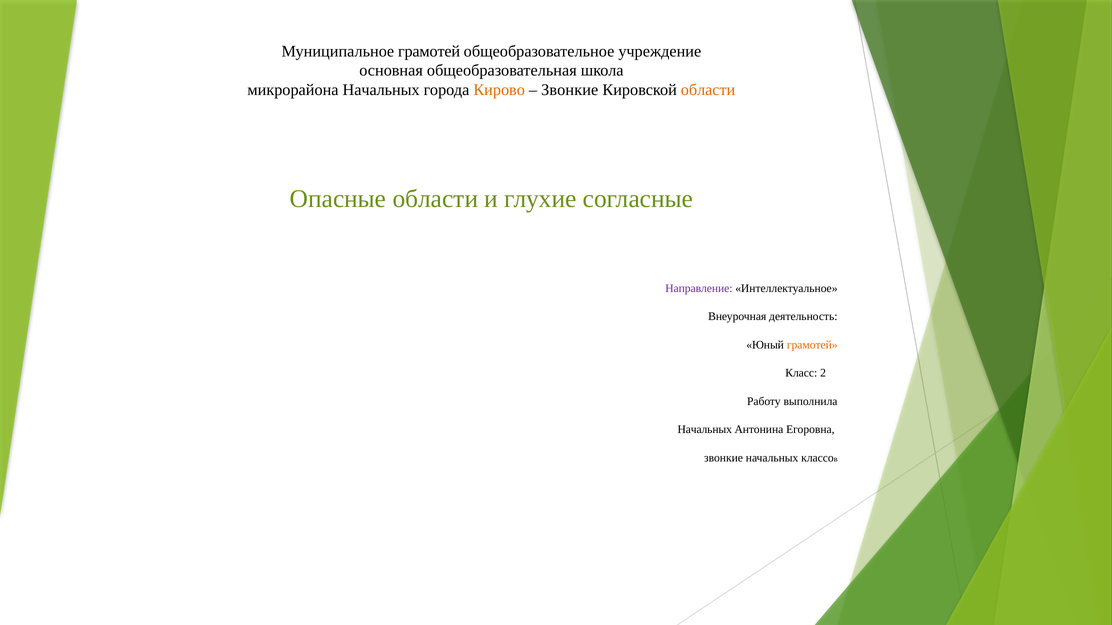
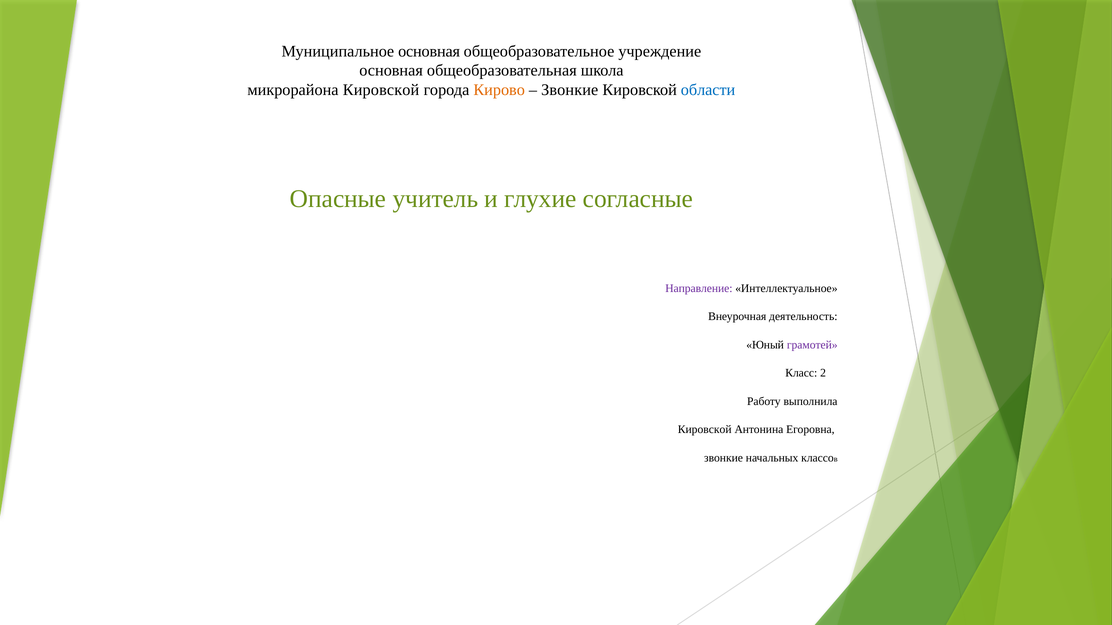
Муниципальное грамотей: грамотей -> основная
микрорайона Начальных: Начальных -> Кировской
области at (708, 90) colour: orange -> blue
Опасные области: области -> учитель
грамотей at (812, 345) colour: orange -> purple
Начальных at (705, 430): Начальных -> Кировской
